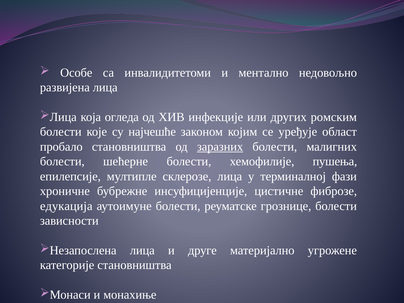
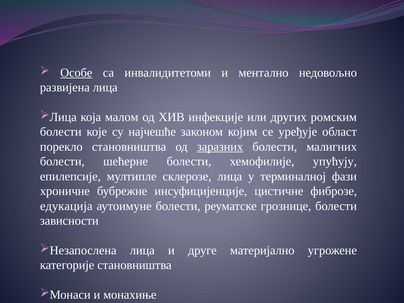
Особе underline: none -> present
огледа: огледа -> малом
пробало: пробало -> порекло
пушења: пушења -> упућују
